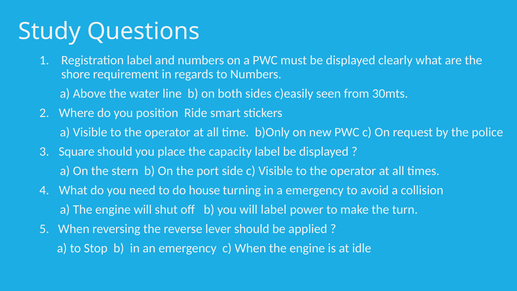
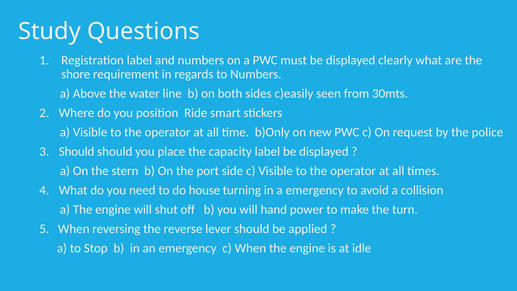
Square at (77, 151): Square -> Should
will label: label -> hand
